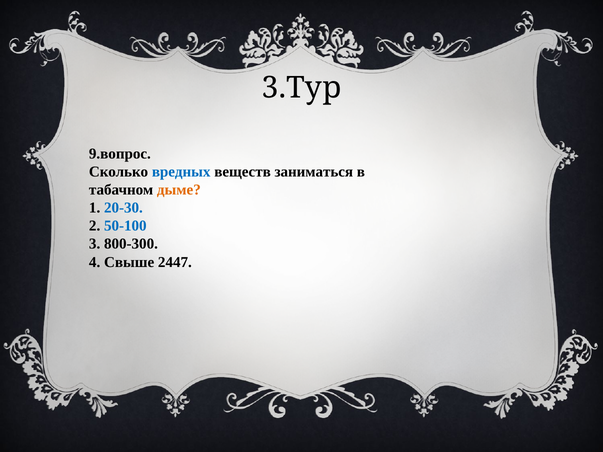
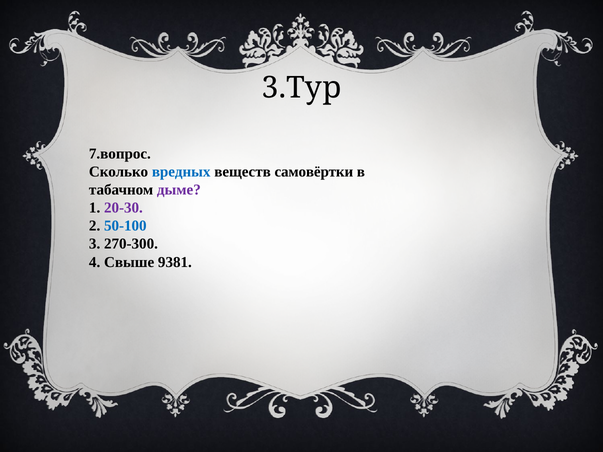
9.вопрос: 9.вопрос -> 7.вопрос
заниматься: заниматься -> самовёртки
дыме colour: orange -> purple
20-30 colour: blue -> purple
800-300: 800-300 -> 270-300
2447: 2447 -> 9381
